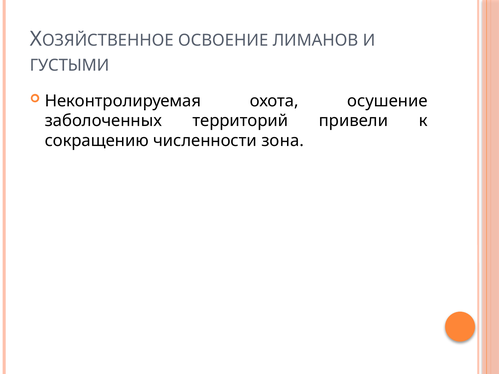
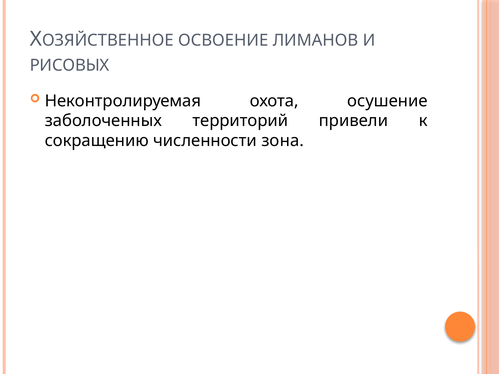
ГУСТЫМИ: ГУСТЫМИ -> РИСОВЫХ
